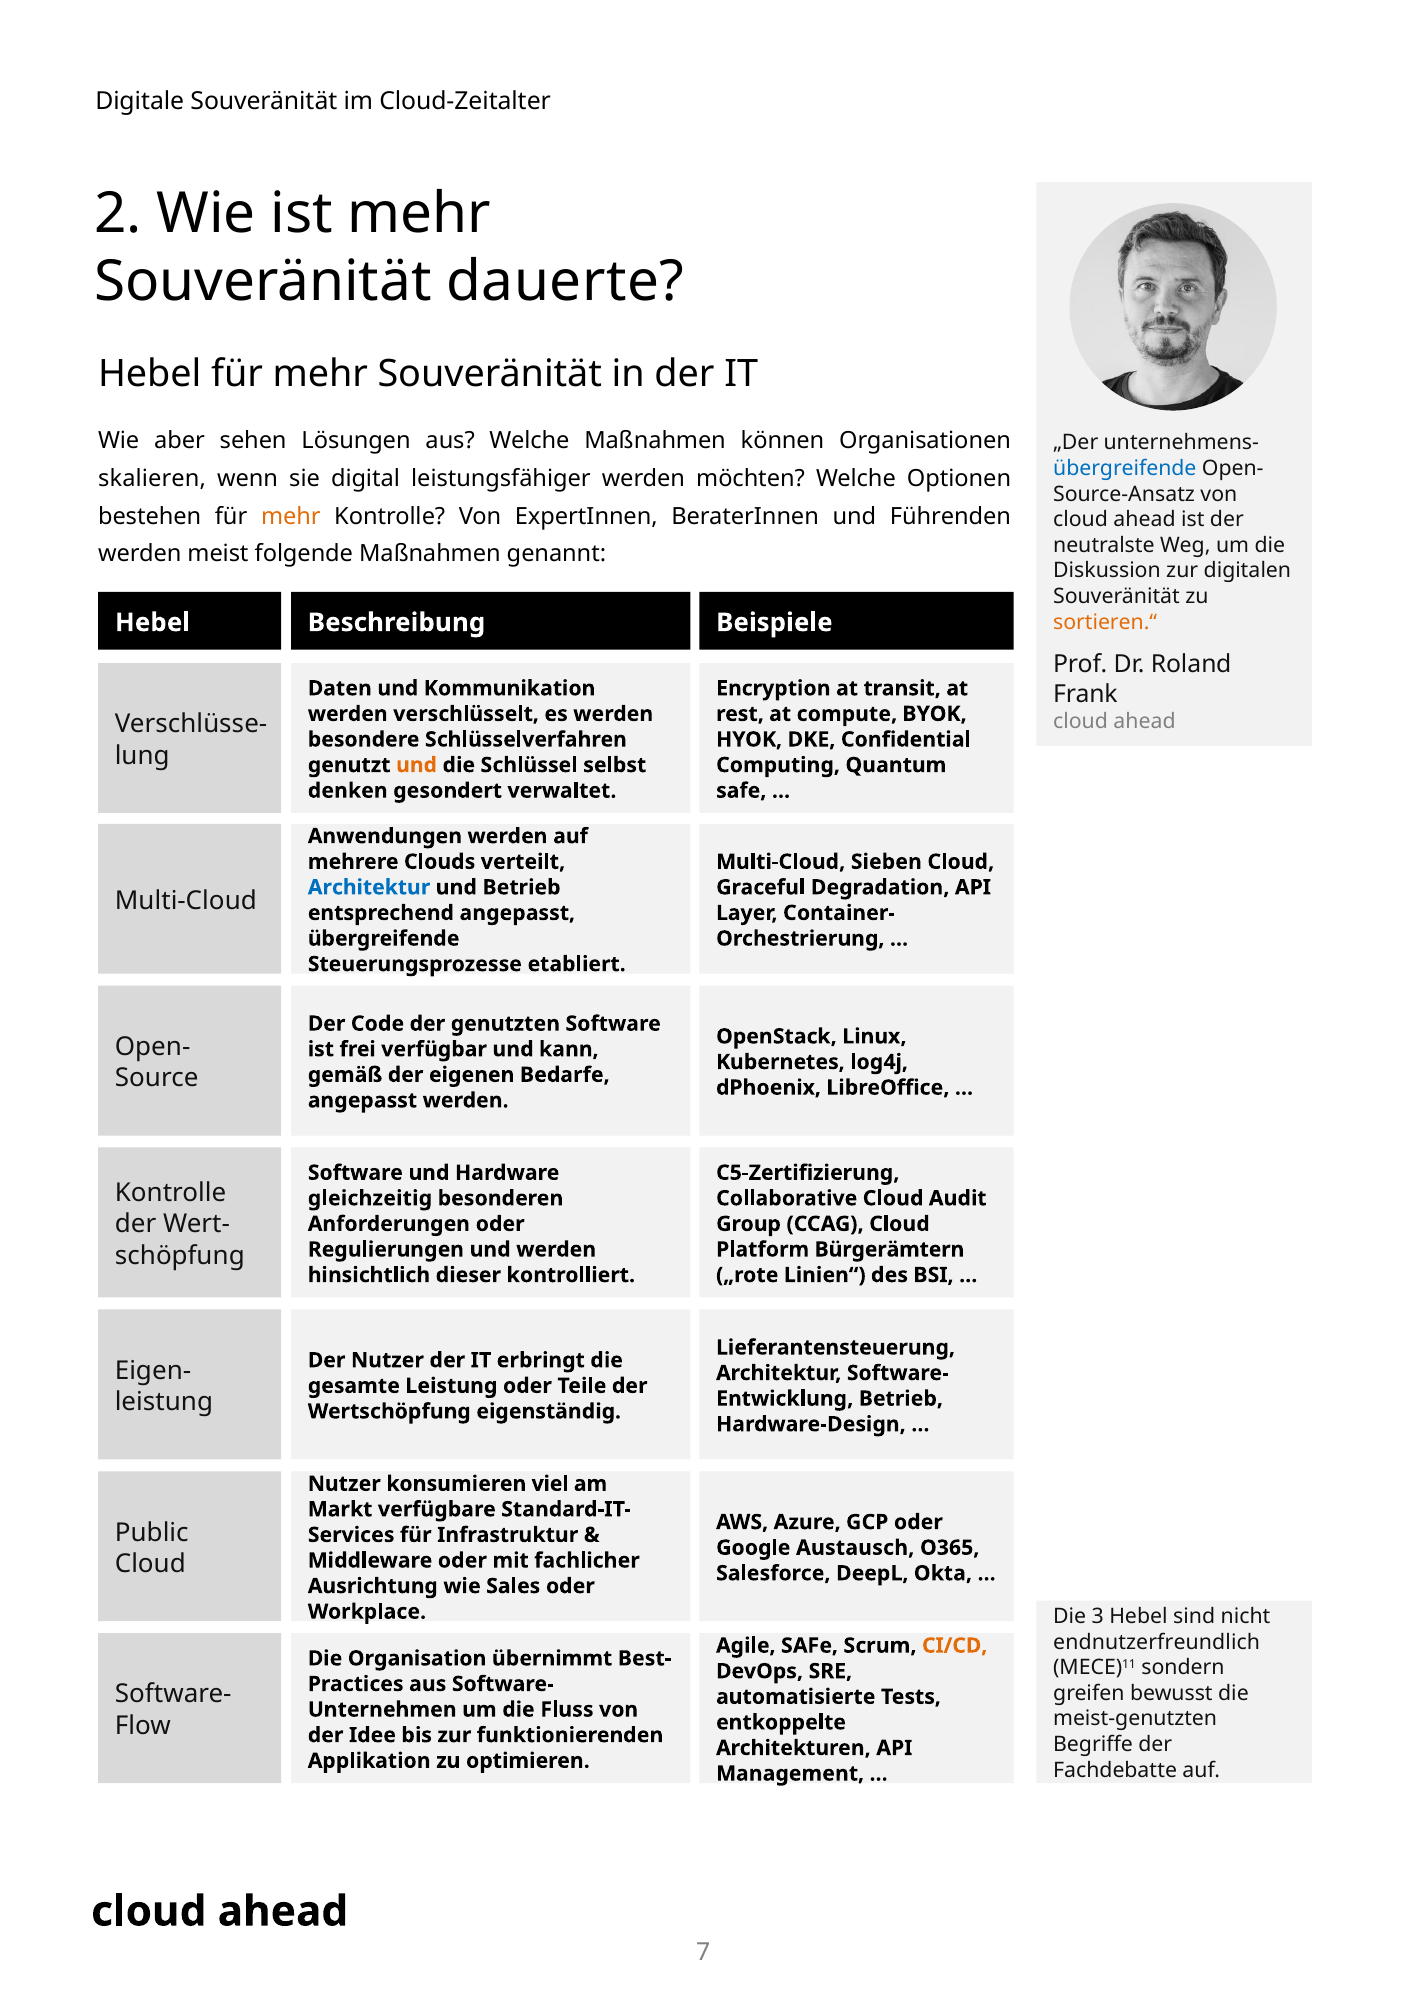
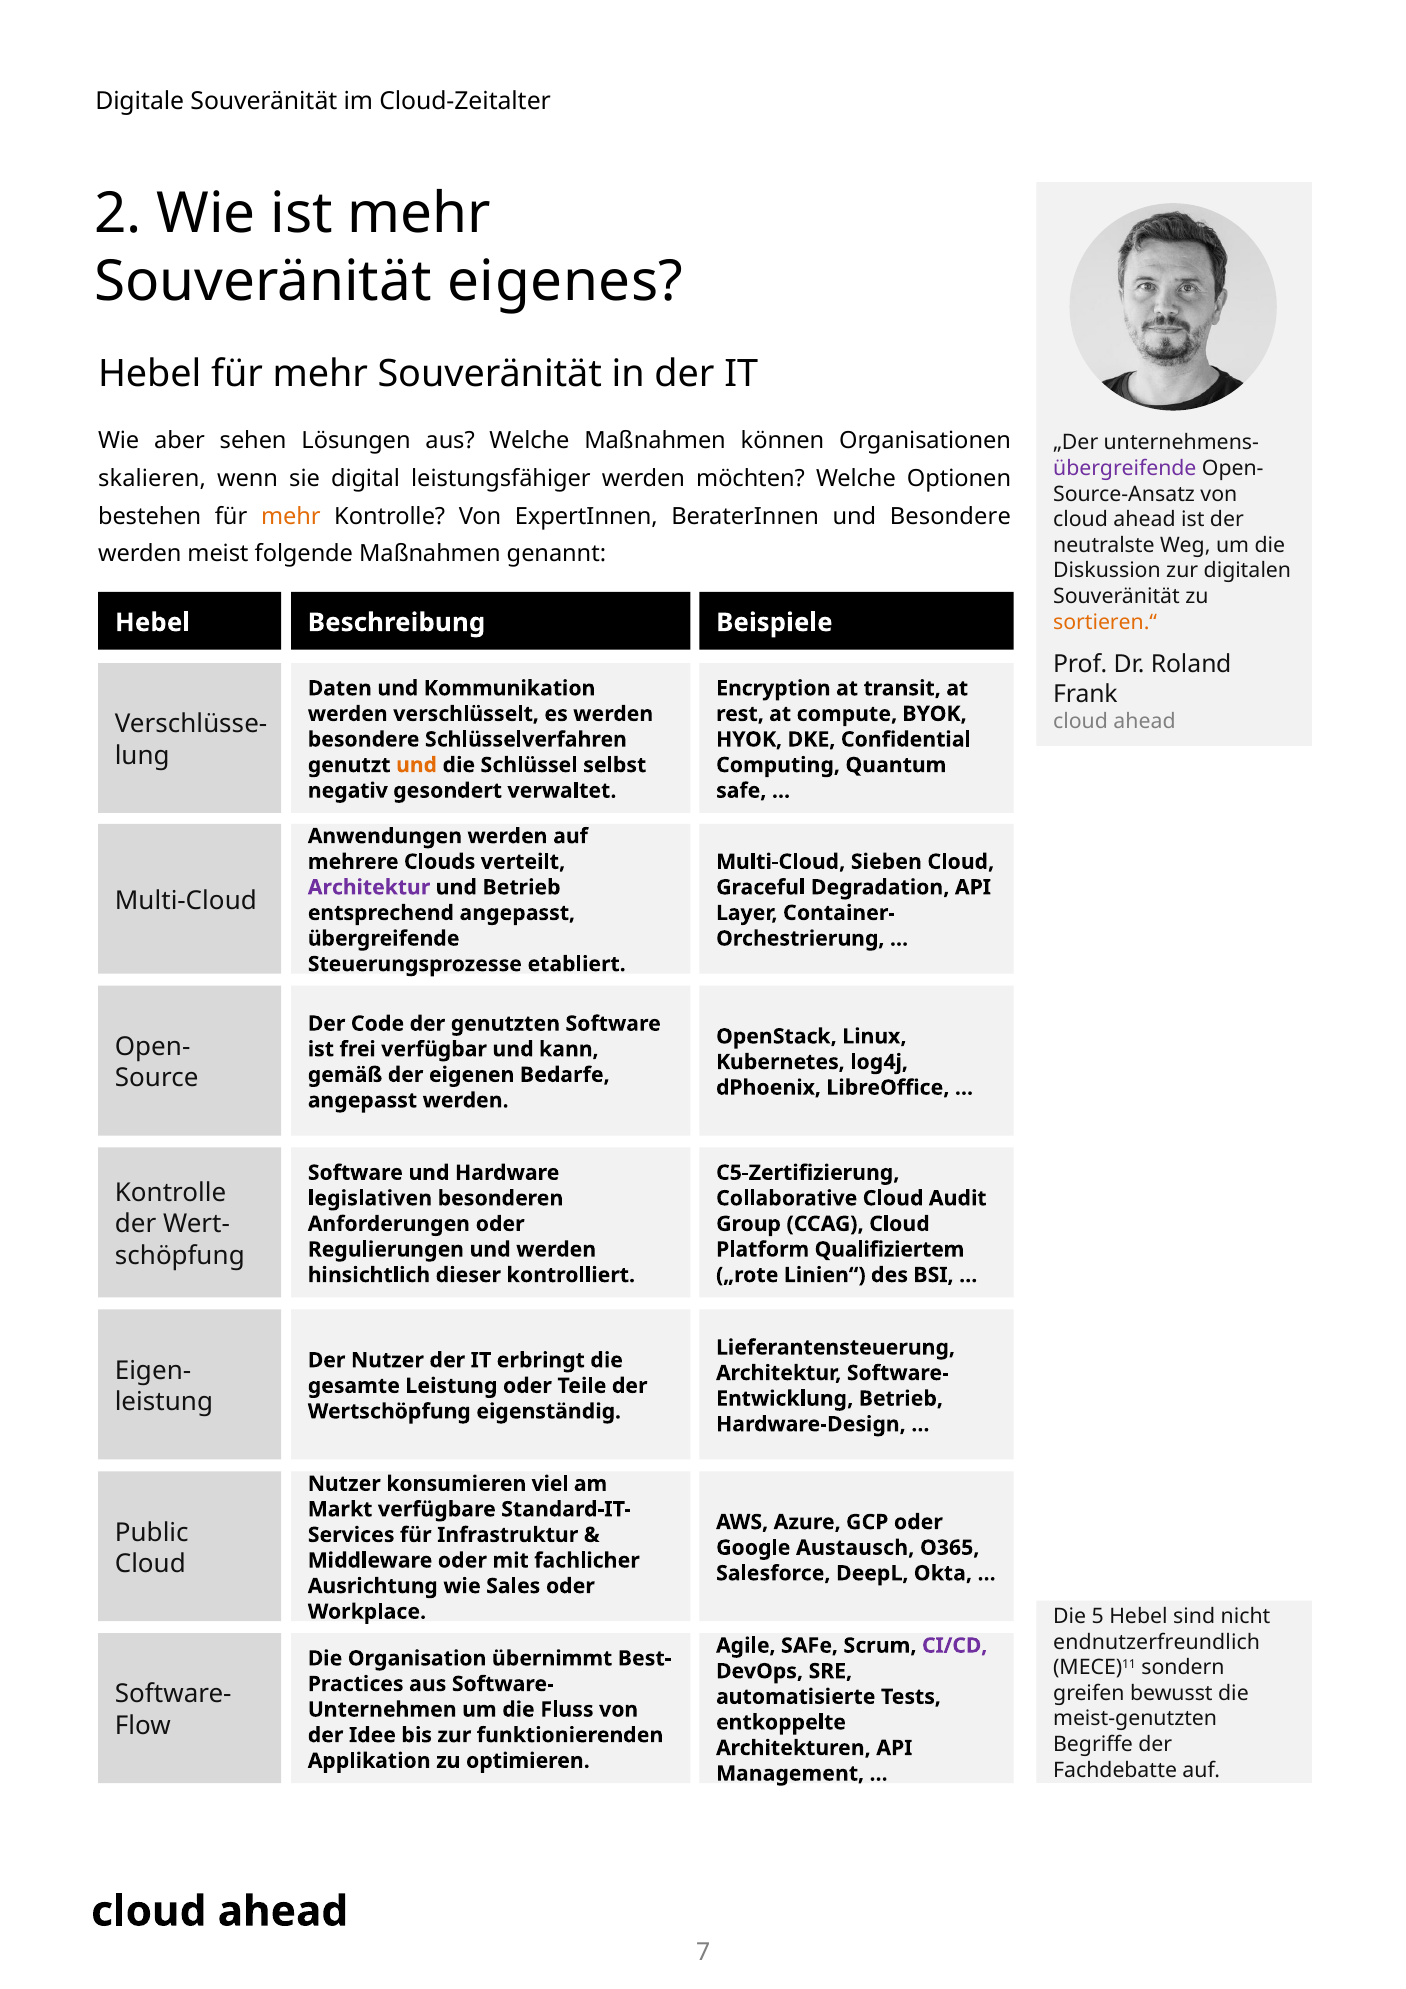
dauerte: dauerte -> eigenes
übergreifende at (1125, 468) colour: blue -> purple
und Führenden: Führenden -> Besondere
denken: denken -> negativ
Architektur at (369, 887) colour: blue -> purple
gleichzeitig: gleichzeitig -> legislativen
Bürgerämtern: Bürgerämtern -> Qualifiziertem
3: 3 -> 5
CI/CD colour: orange -> purple
